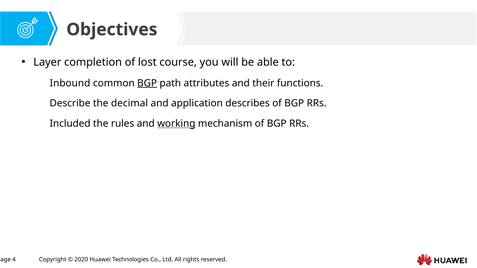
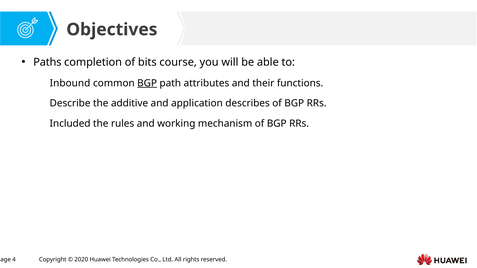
Layer: Layer -> Paths
lost: lost -> bits
decimal: decimal -> additive
working underline: present -> none
